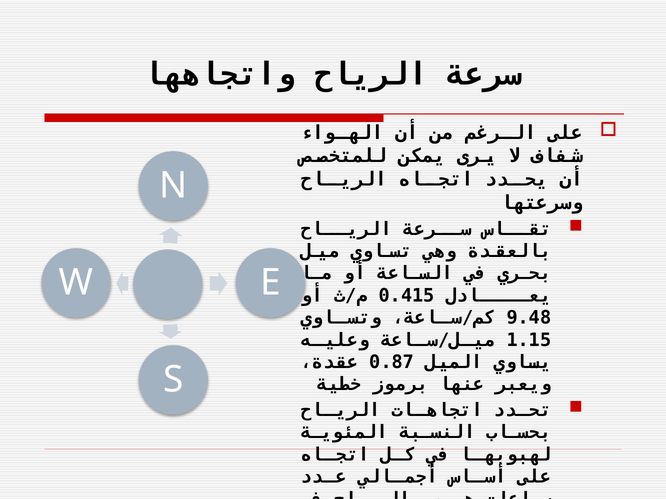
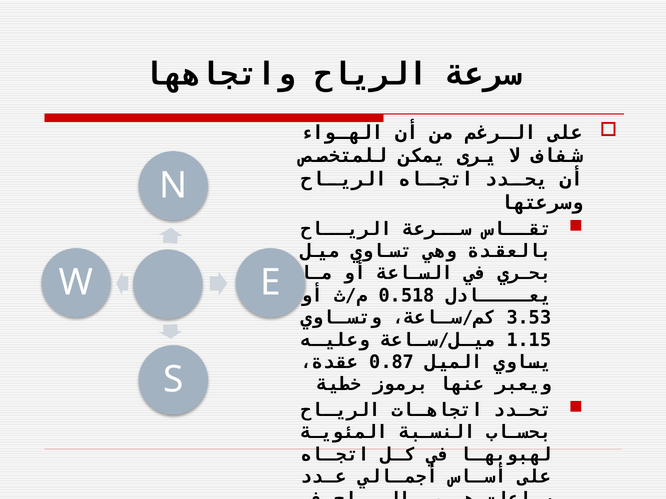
0.415: 0.415 -> 0.518
9.48: 9.48 -> 3.53
